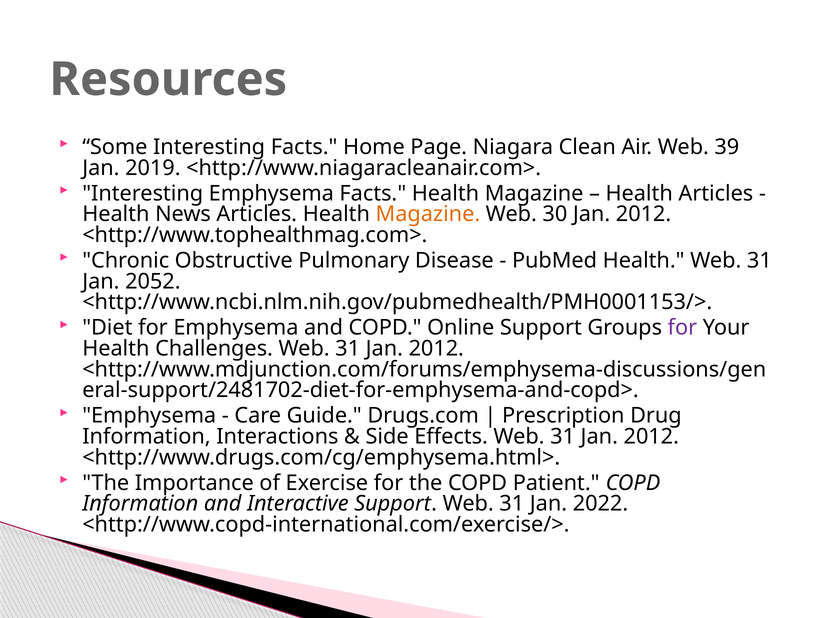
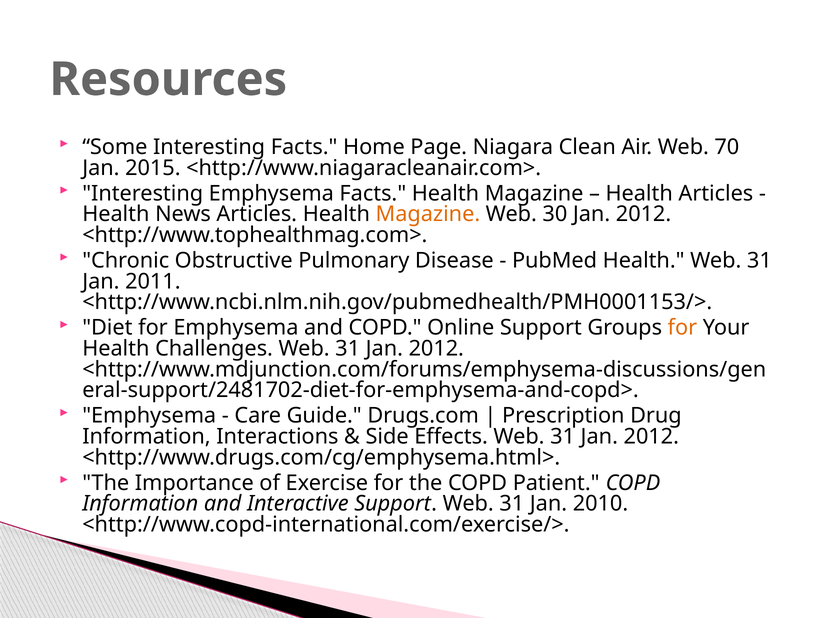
39: 39 -> 70
2019: 2019 -> 2015
2052: 2052 -> 2011
for at (682, 328) colour: purple -> orange
2022: 2022 -> 2010
